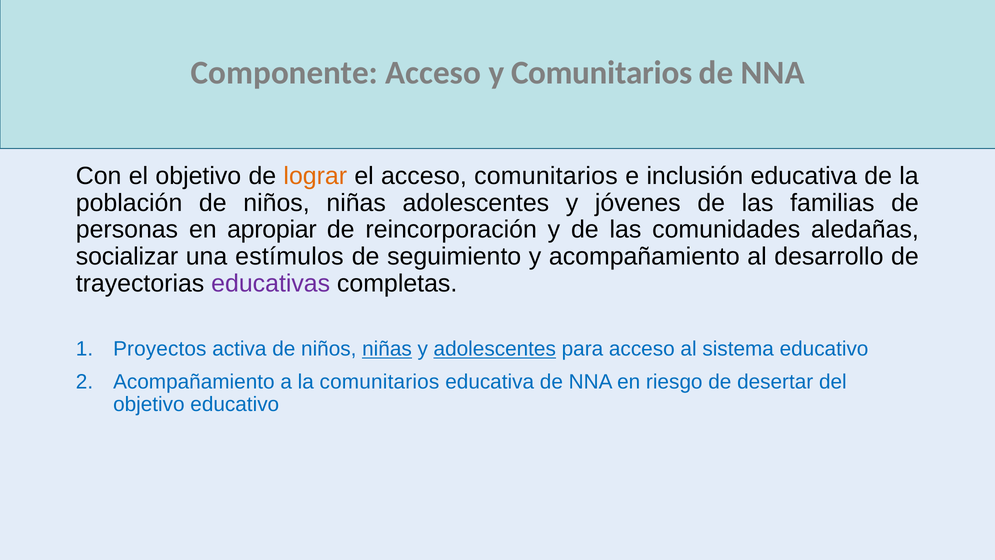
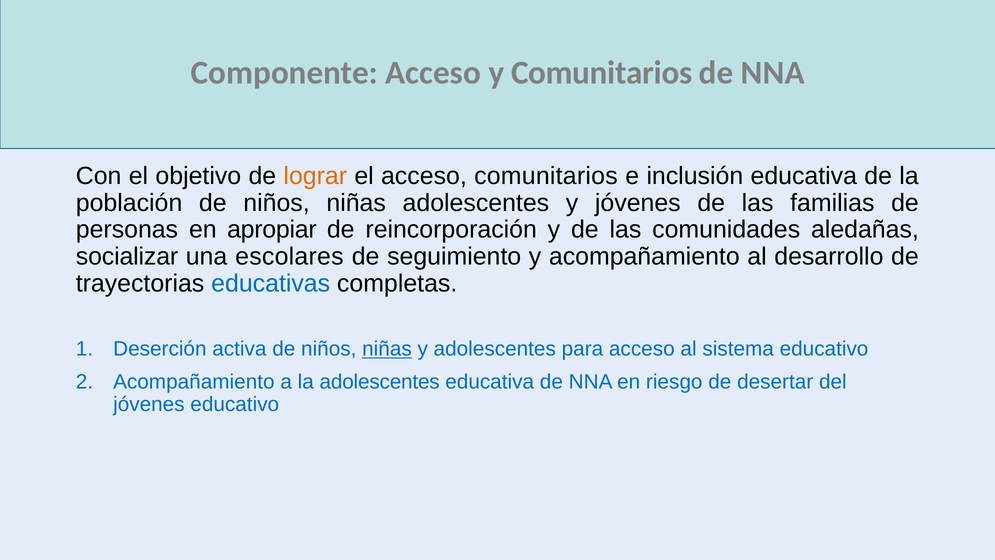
estímulos: estímulos -> escolares
educativas colour: purple -> blue
Proyectos: Proyectos -> Deserción
adolescentes at (495, 349) underline: present -> none
la comunitarios: comunitarios -> adolescentes
objetivo at (149, 404): objetivo -> jóvenes
